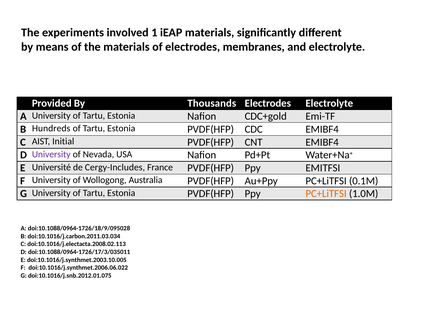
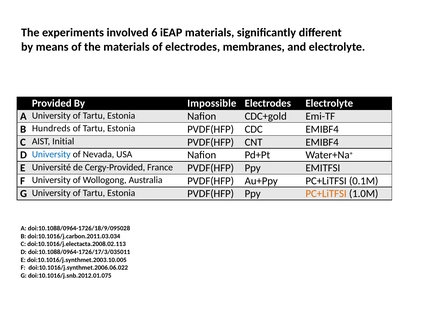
1: 1 -> 6
Thousands: Thousands -> Impossible
University at (51, 154) colour: purple -> blue
Cergy-Includes: Cergy-Includes -> Cergy-Provided
